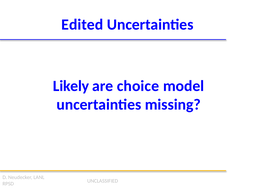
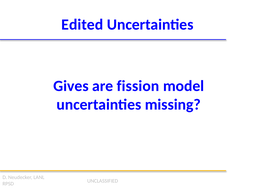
Likely: Likely -> Gives
choice: choice -> fission
